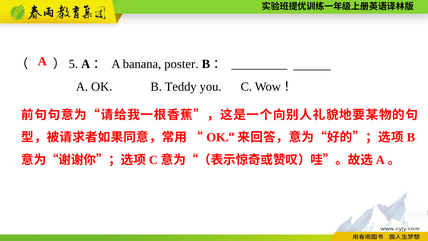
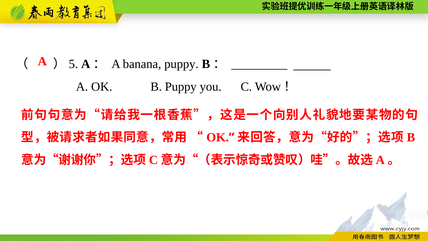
banana poster: poster -> puppy
B Teddy: Teddy -> Puppy
